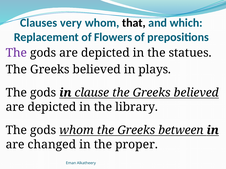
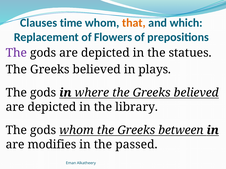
very: very -> time
that colour: black -> orange
clause: clause -> where
changed: changed -> modifies
proper: proper -> passed
